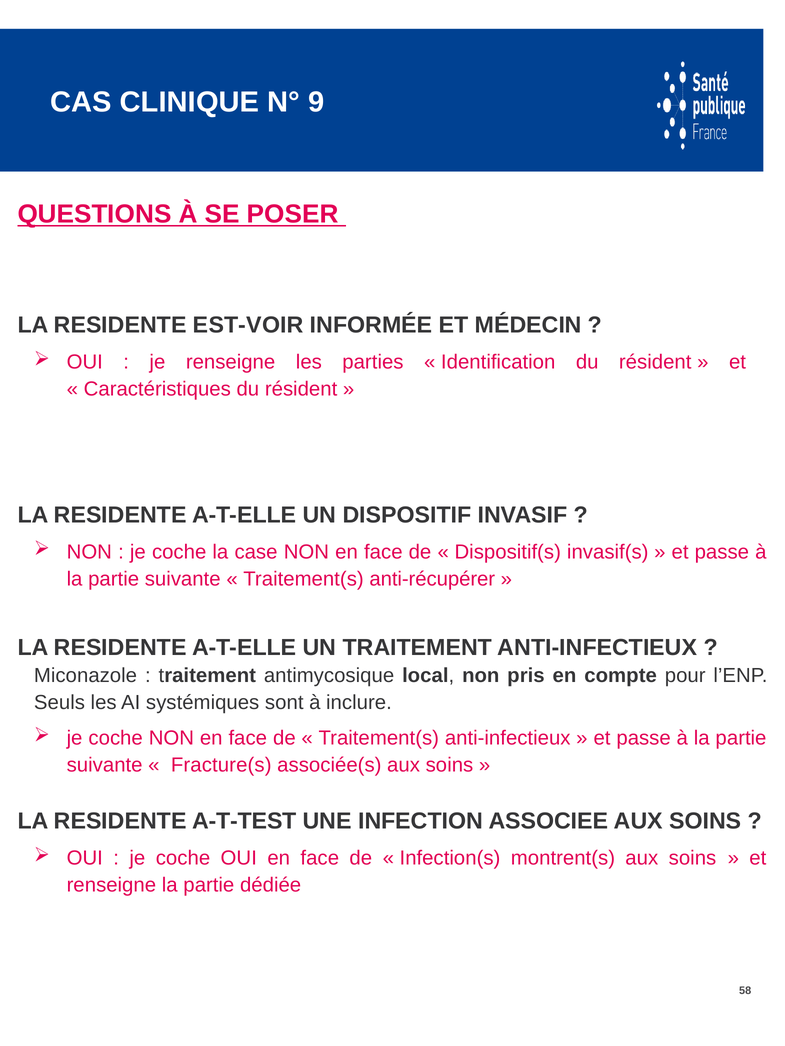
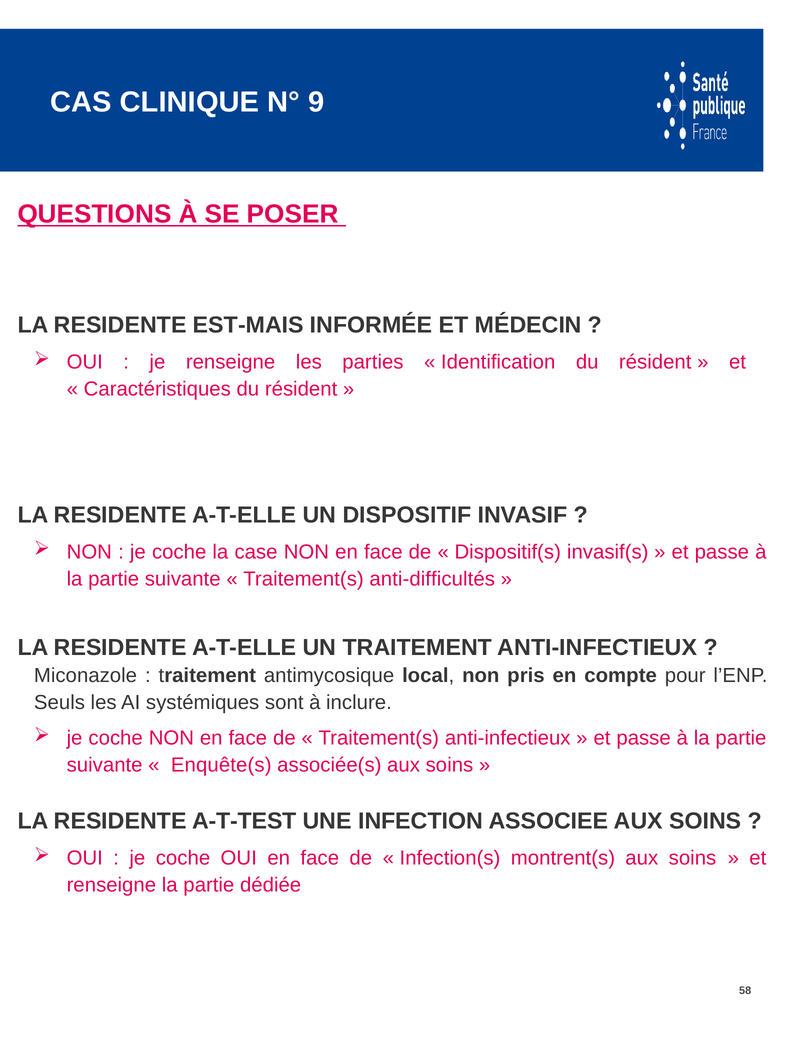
EST-VOIR: EST-VOIR -> EST-MAIS
anti-récupérer: anti-récupérer -> anti-difficultés
Fracture(s: Fracture(s -> Enquête(s
